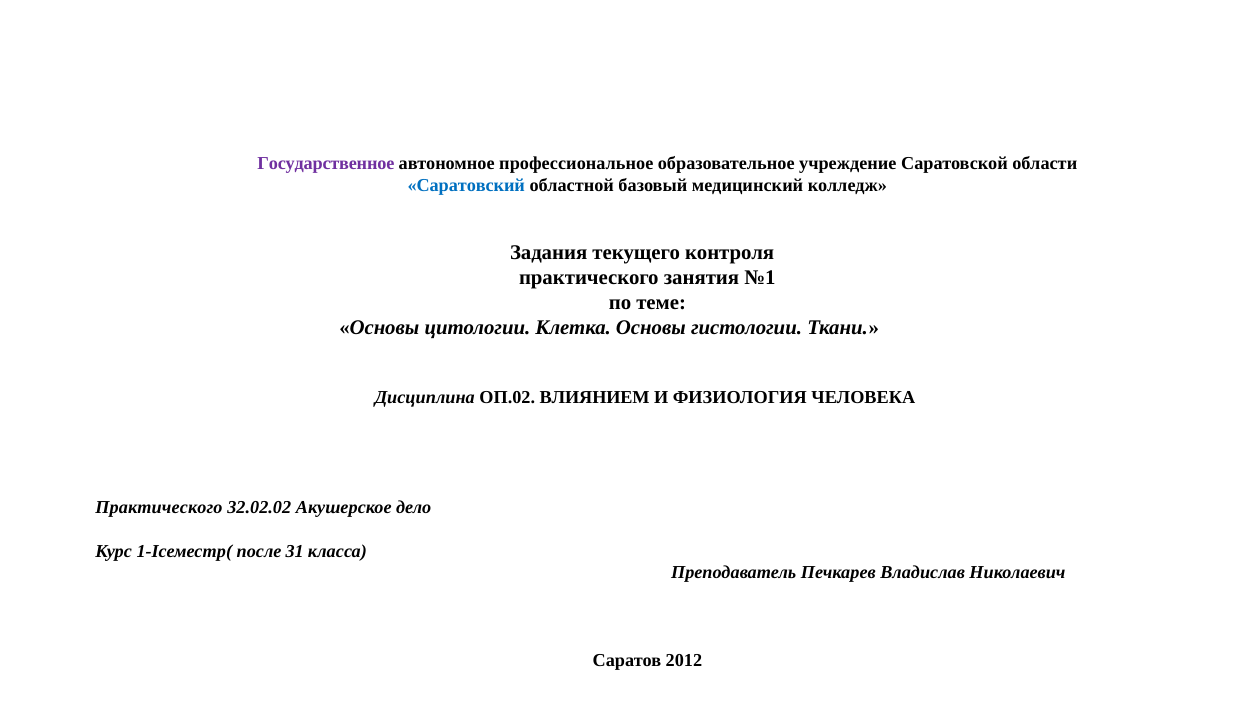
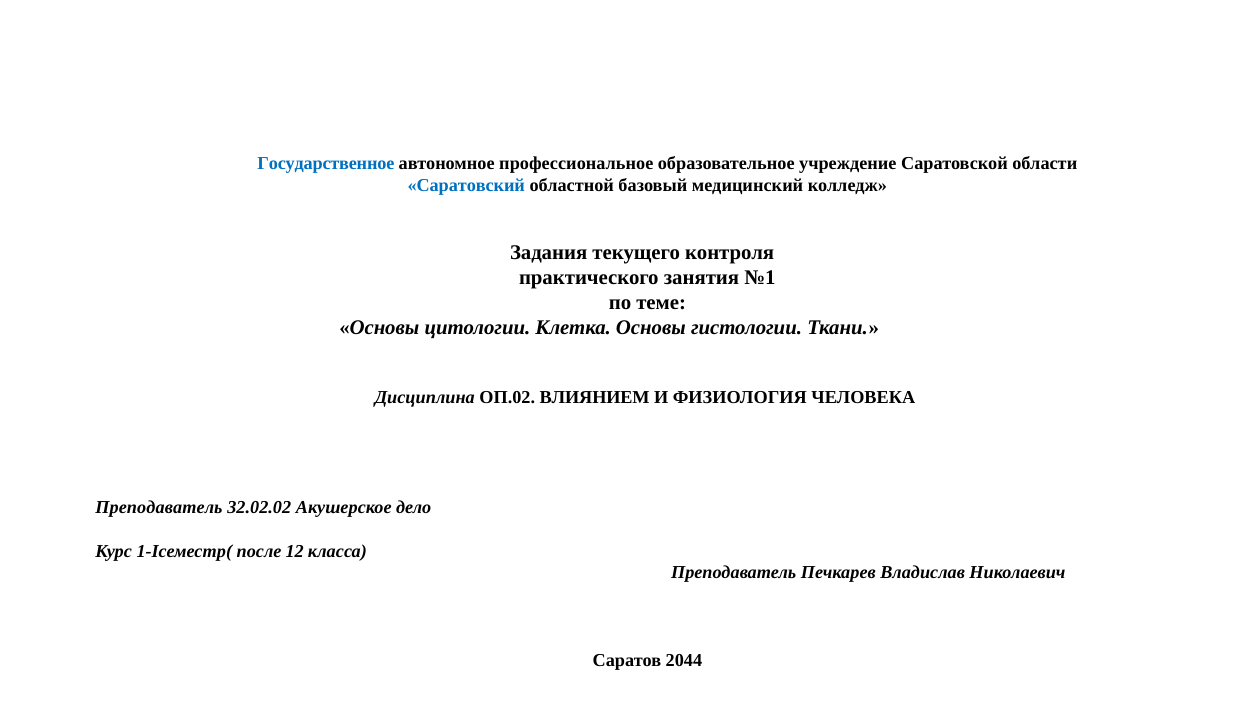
Государственное colour: purple -> blue
Практического at (159, 507): Практического -> Преподаватель
31: 31 -> 12
2012: 2012 -> 2044
